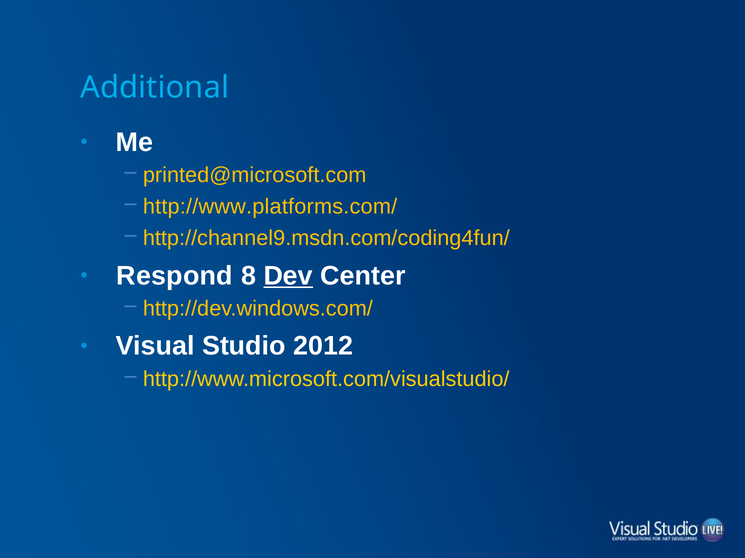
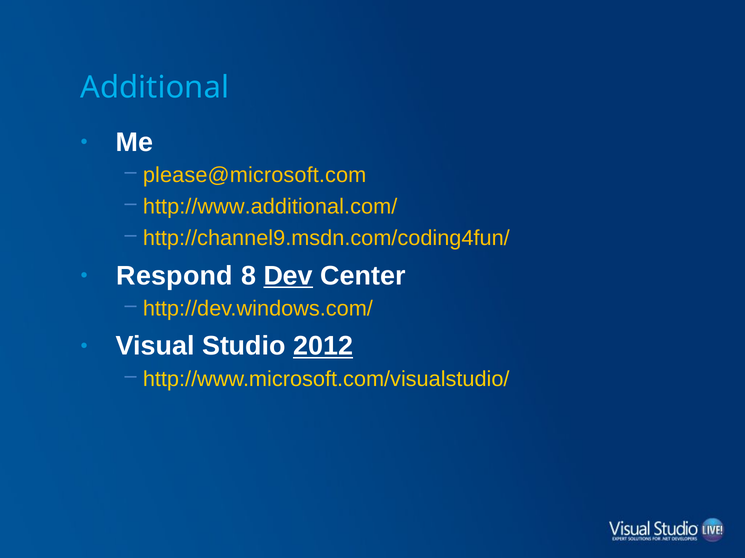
printed@microsoft.com: printed@microsoft.com -> please@microsoft.com
http://www.platforms.com/: http://www.platforms.com/ -> http://www.additional.com/
2012 underline: none -> present
